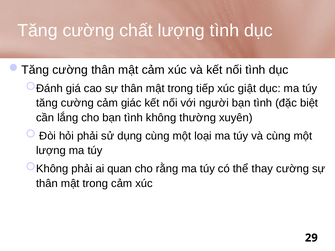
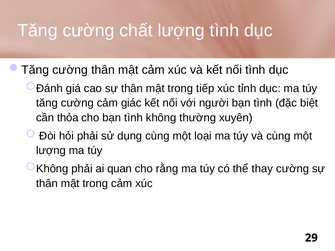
giật: giật -> tỉnh
lắng: lắng -> thỏa
